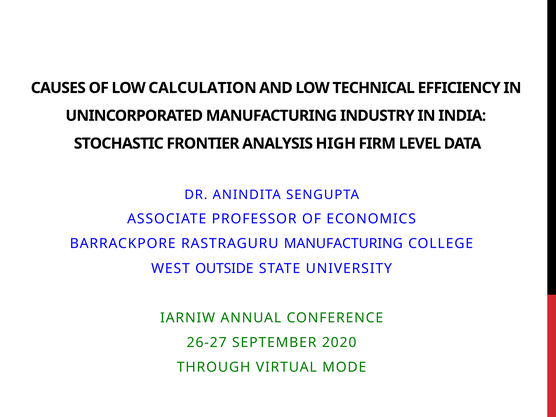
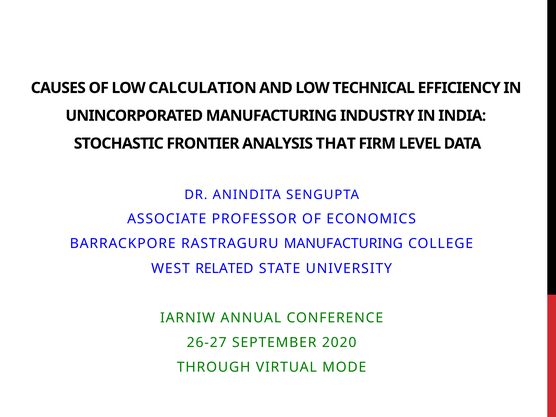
HIGH: HIGH -> THAT
OUTSIDE: OUTSIDE -> RELATED
